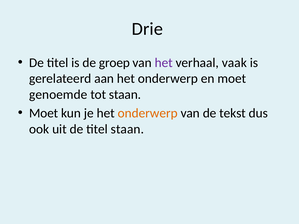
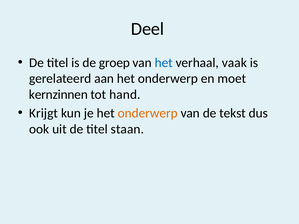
Drie: Drie -> Deel
het at (164, 63) colour: purple -> blue
genoemde: genoemde -> kernzinnen
tot staan: staan -> hand
Moet at (44, 113): Moet -> Krijgt
